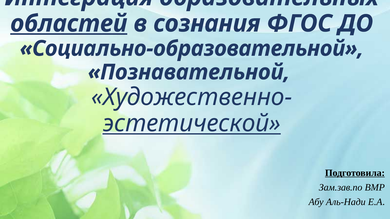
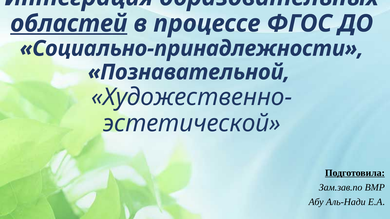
сознания: сознания -> процессе
Социально-образовательной: Социально-образовательной -> Социально-принадлежности
эстетической underline: present -> none
